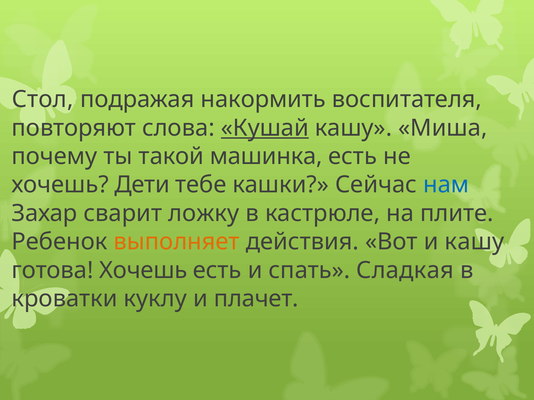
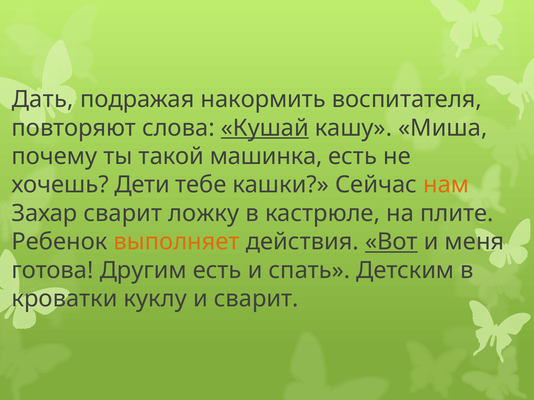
Стол: Стол -> Дать
нам colour: blue -> orange
Вот underline: none -> present
и кашу: кашу -> меня
готова Хочешь: Хочешь -> Другим
Сладкая: Сладкая -> Детским
и плачет: плачет -> сварит
